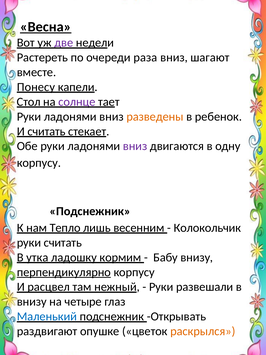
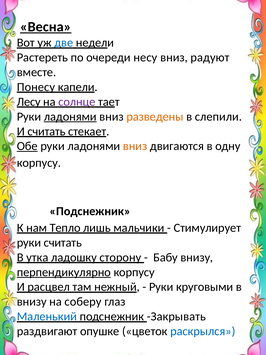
две colour: purple -> blue
раза: раза -> несу
шагают: шагают -> радуют
Стол: Стол -> Лесу
ладонями at (70, 116) underline: none -> present
ребенок: ребенок -> слепили
Обе underline: none -> present
вниз at (135, 146) colour: purple -> orange
весенним: весенним -> мальчики
Колокольчик: Колокольчик -> Стимулирует
кормим: кормим -> сторону
развешали: развешали -> круговыми
четыре: четыре -> соберу
Открывать: Открывать -> Закрывать
раскрылся colour: orange -> blue
